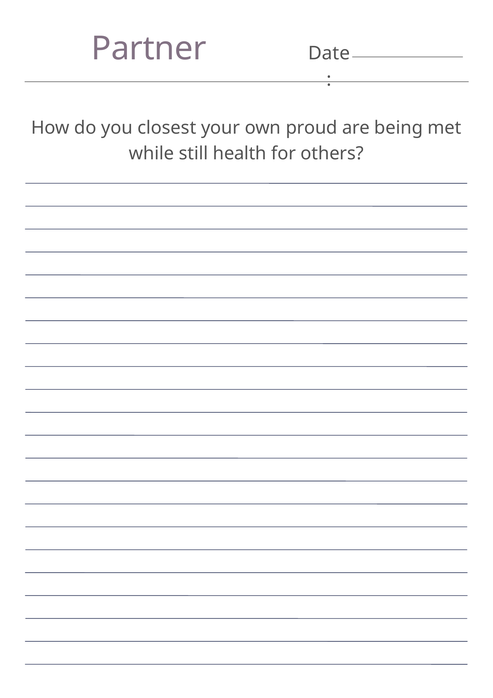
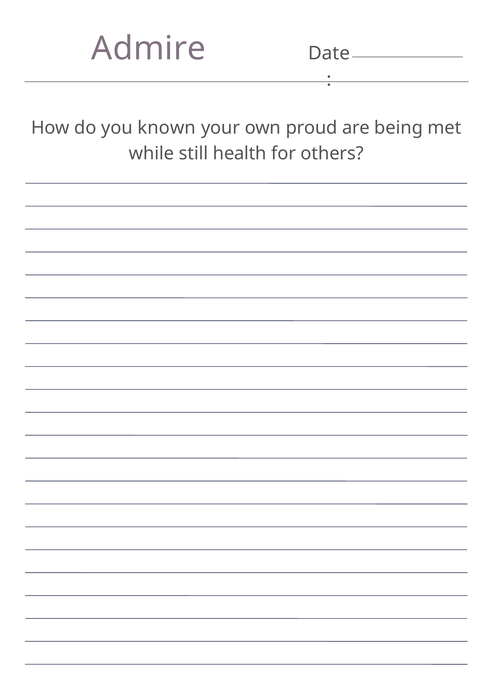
Partner: Partner -> Admire
closest: closest -> known
